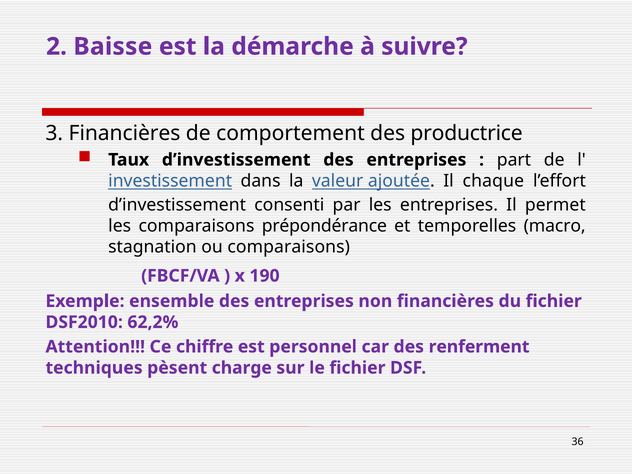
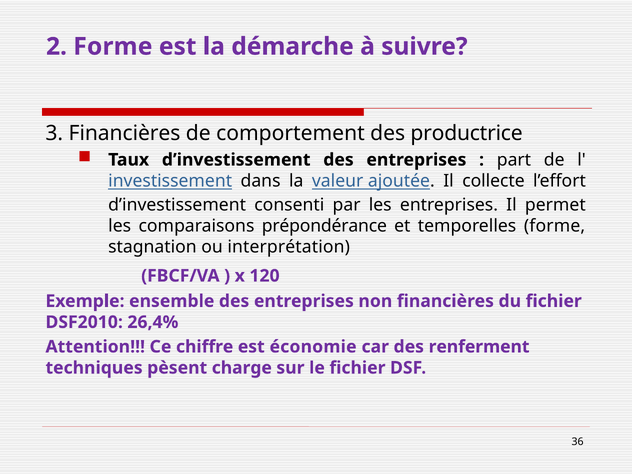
2 Baisse: Baisse -> Forme
chaque: chaque -> collecte
temporelles macro: macro -> forme
ou comparaisons: comparaisons -> interprétation
190: 190 -> 120
62,2%: 62,2% -> 26,4%
personnel: personnel -> économie
